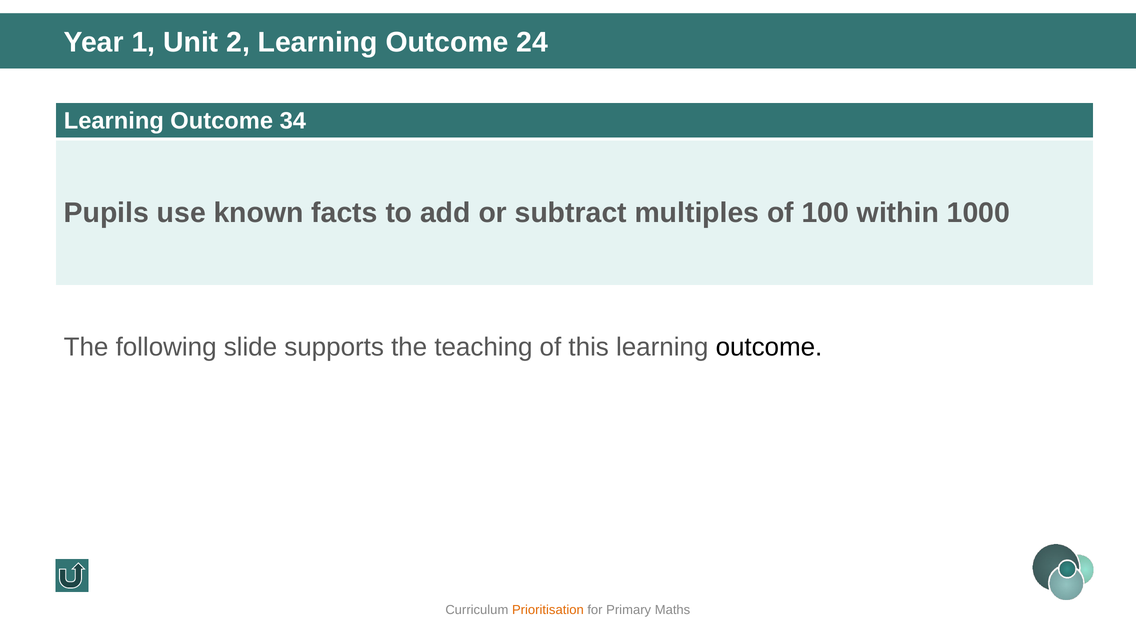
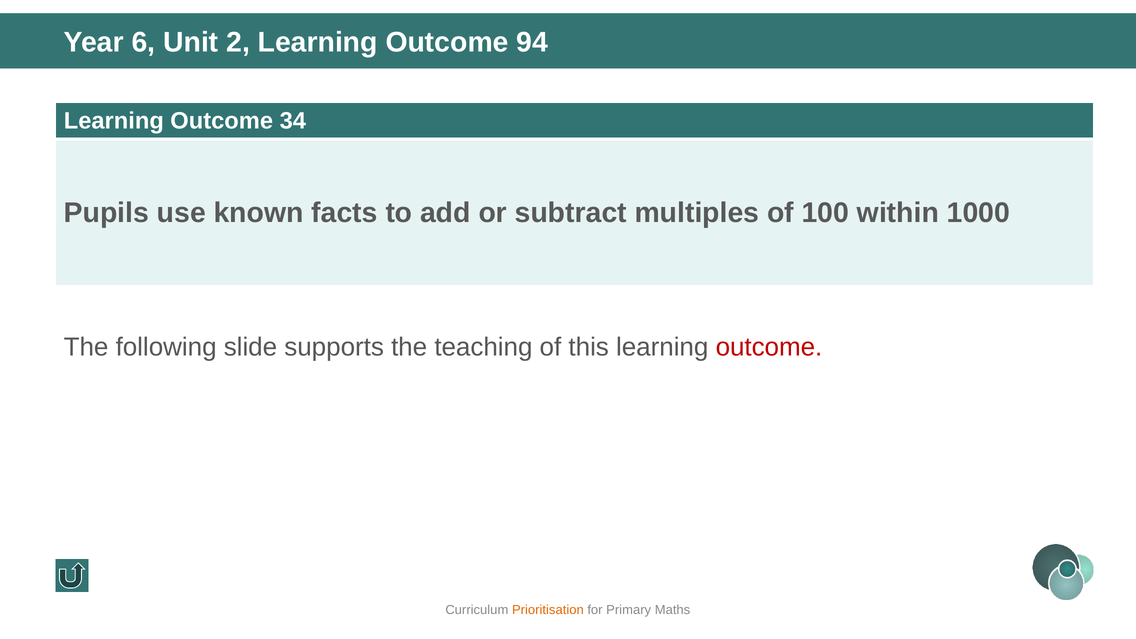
1: 1 -> 6
24: 24 -> 94
outcome at (769, 347) colour: black -> red
